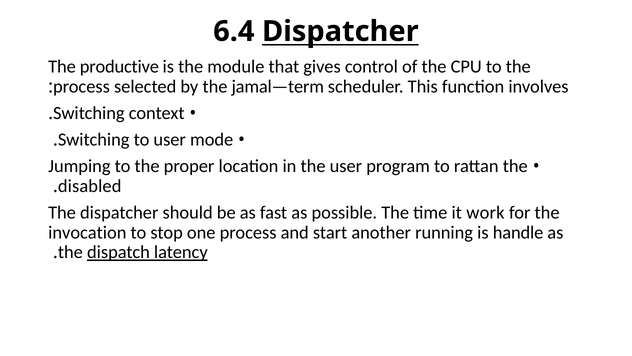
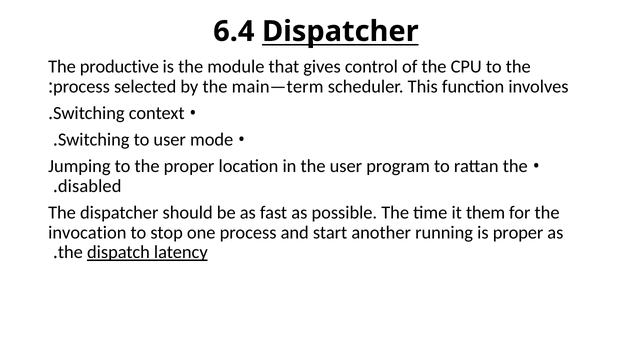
jamal—term: jamal—term -> main—term
work: work -> them
is handle: handle -> proper
